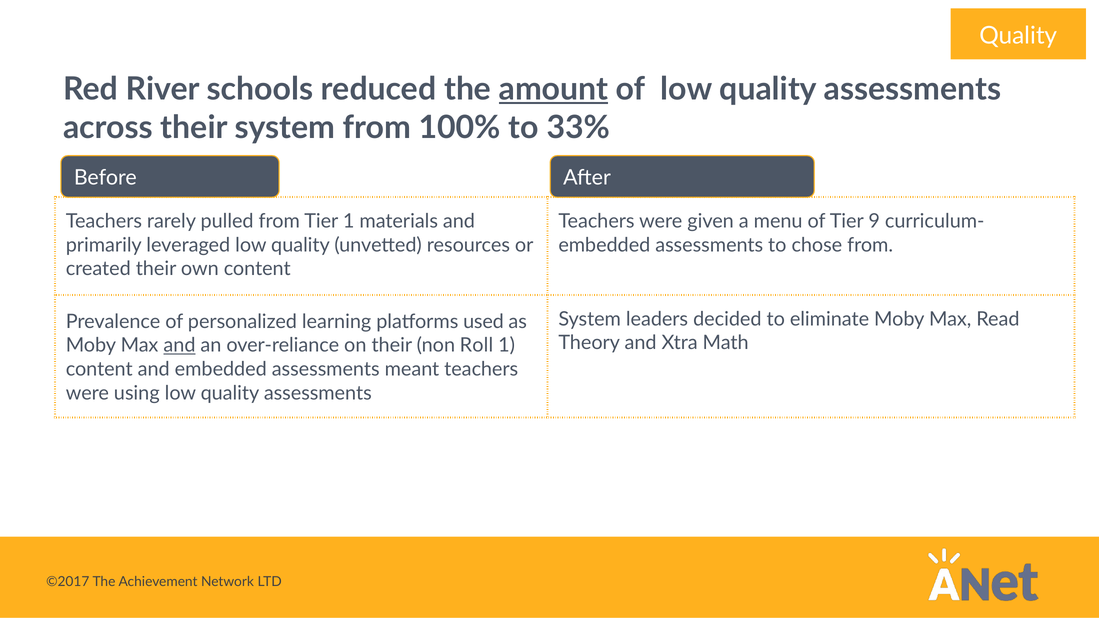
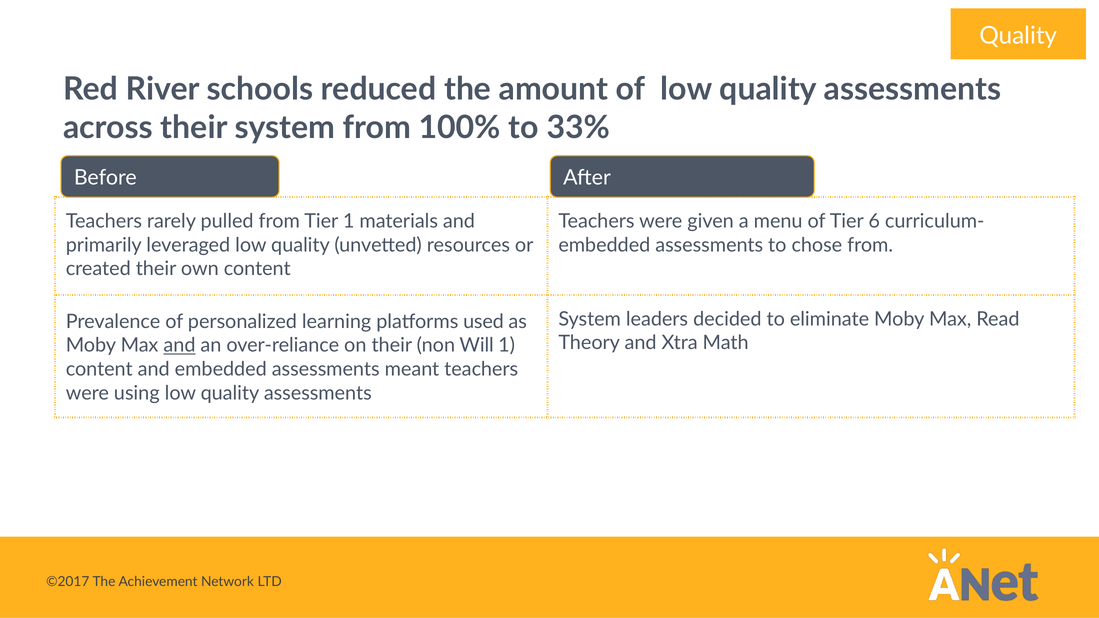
amount underline: present -> none
9: 9 -> 6
Roll: Roll -> Will
